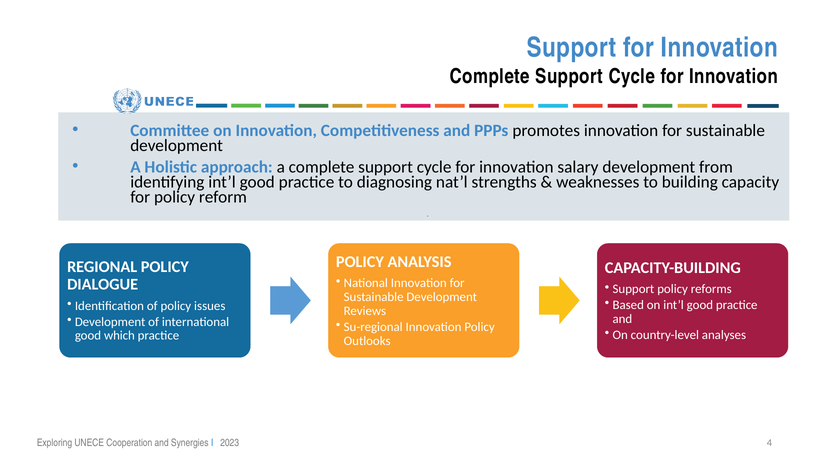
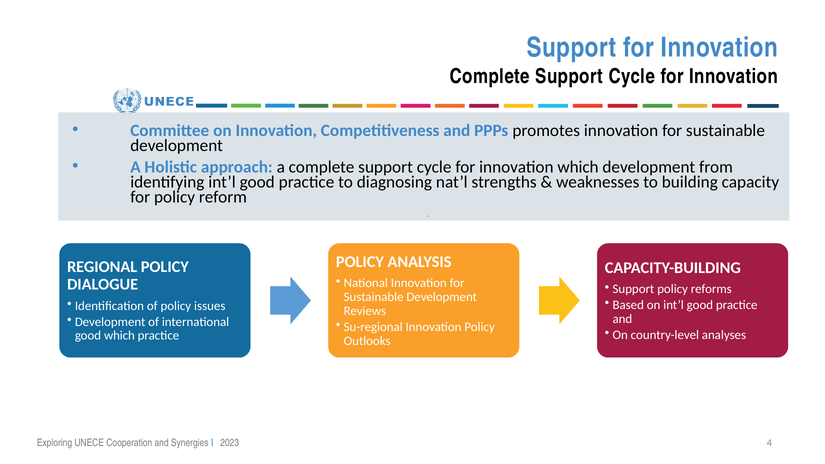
innovation salary: salary -> which
